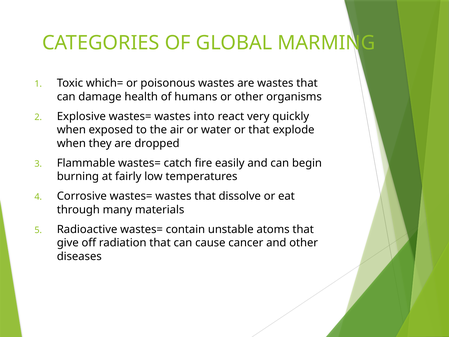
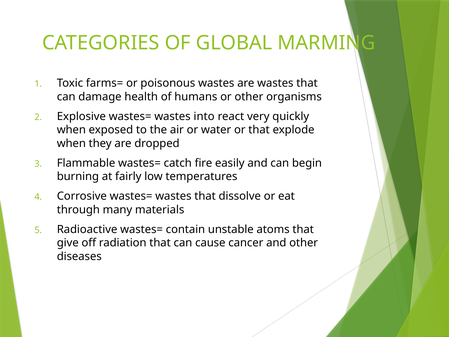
which=: which= -> farms=
